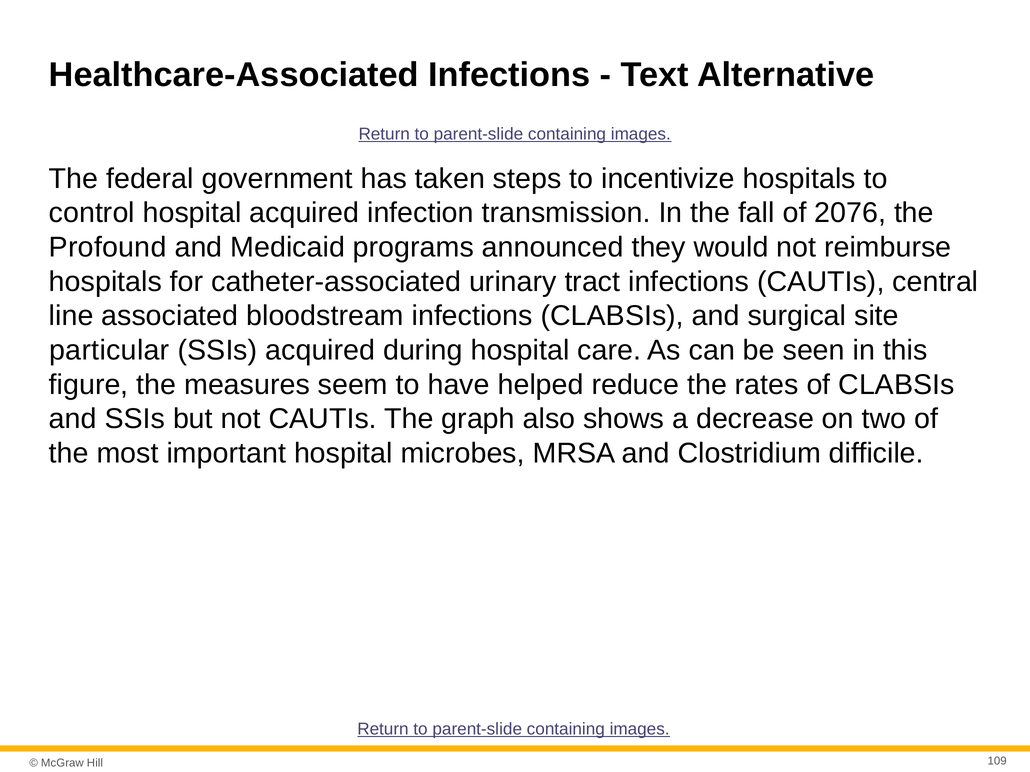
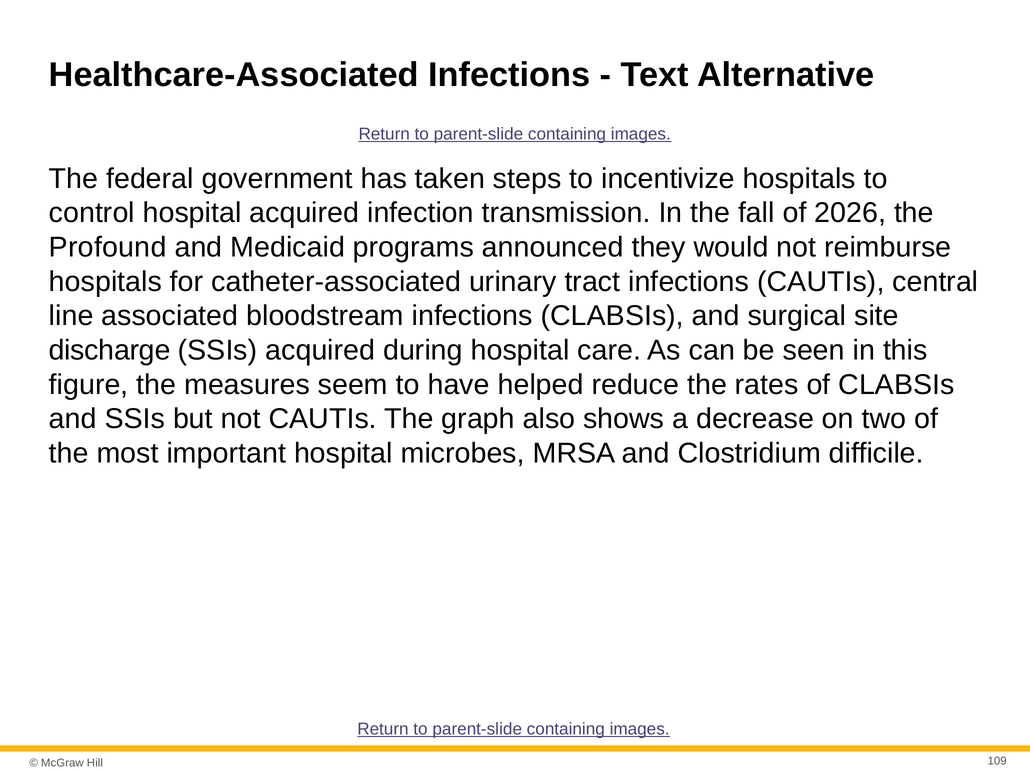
2076: 2076 -> 2026
particular: particular -> discharge
